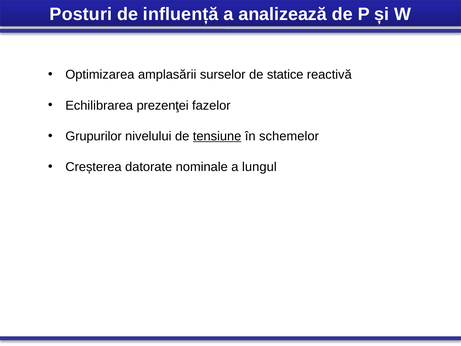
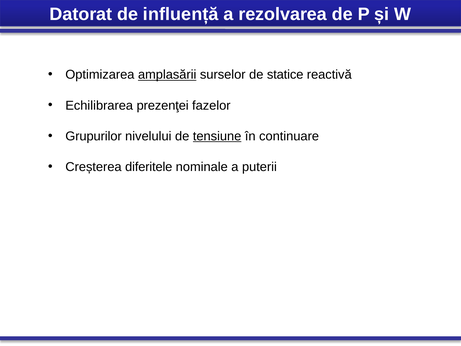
Posturi: Posturi -> Datorat
analizează: analizează -> rezolvarea
amplasării underline: none -> present
schemelor: schemelor -> continuare
datorate: datorate -> diferitele
lungul: lungul -> puterii
